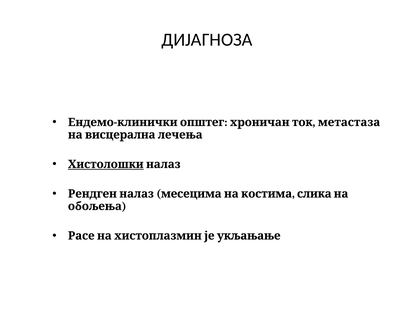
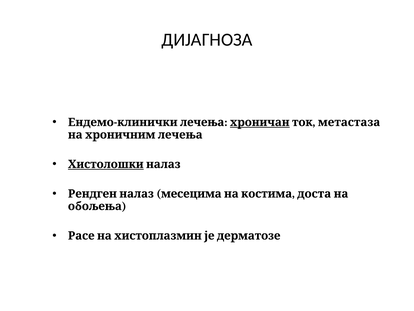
општег at (202, 122): општег -> лечења
хроничан underline: none -> present
висцерална: висцерална -> хроничним
слика: слика -> доста
укљањање: укљањање -> дерматозе
